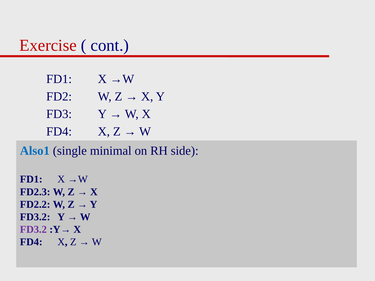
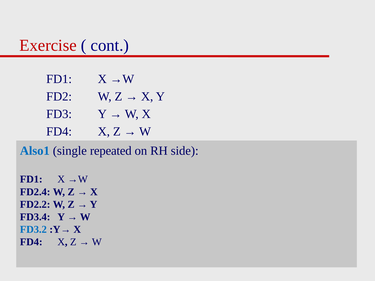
minimal: minimal -> repeated
FD2.3: FD2.3 -> FD2.4
FD3.2 at (35, 217): FD3.2 -> FD3.4
FD3.2 at (33, 230) colour: purple -> blue
